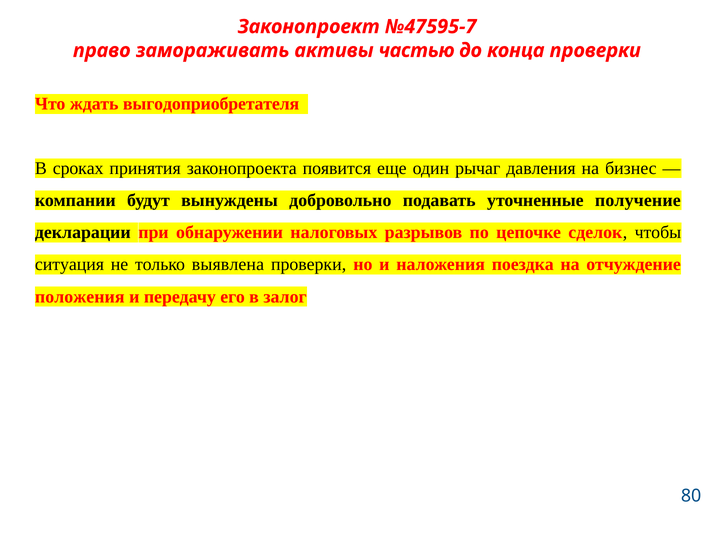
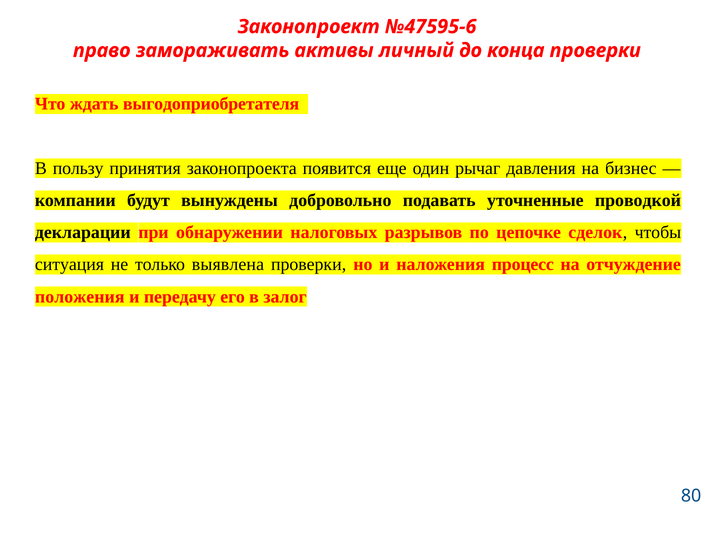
№47595-7: №47595-7 -> №47595-6
частью: частью -> личный
сроках: сроках -> пользу
получение: получение -> проводкой
поездка: поездка -> процесс
